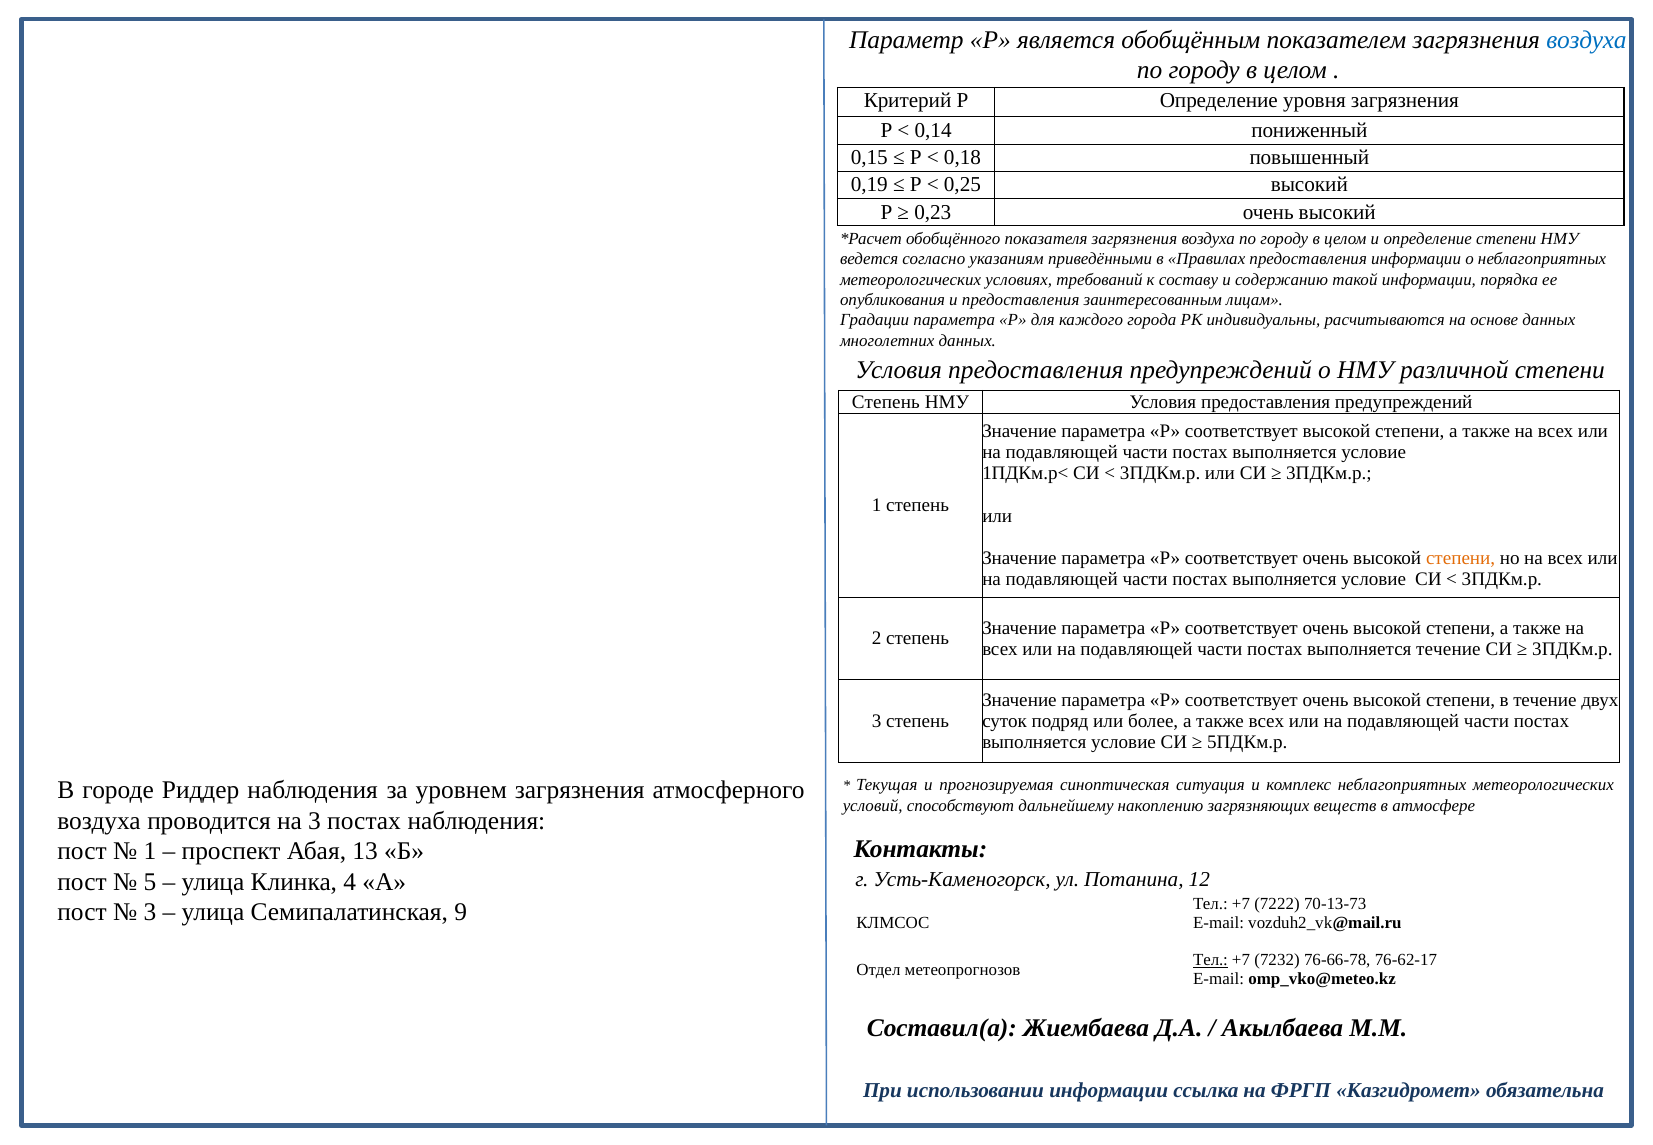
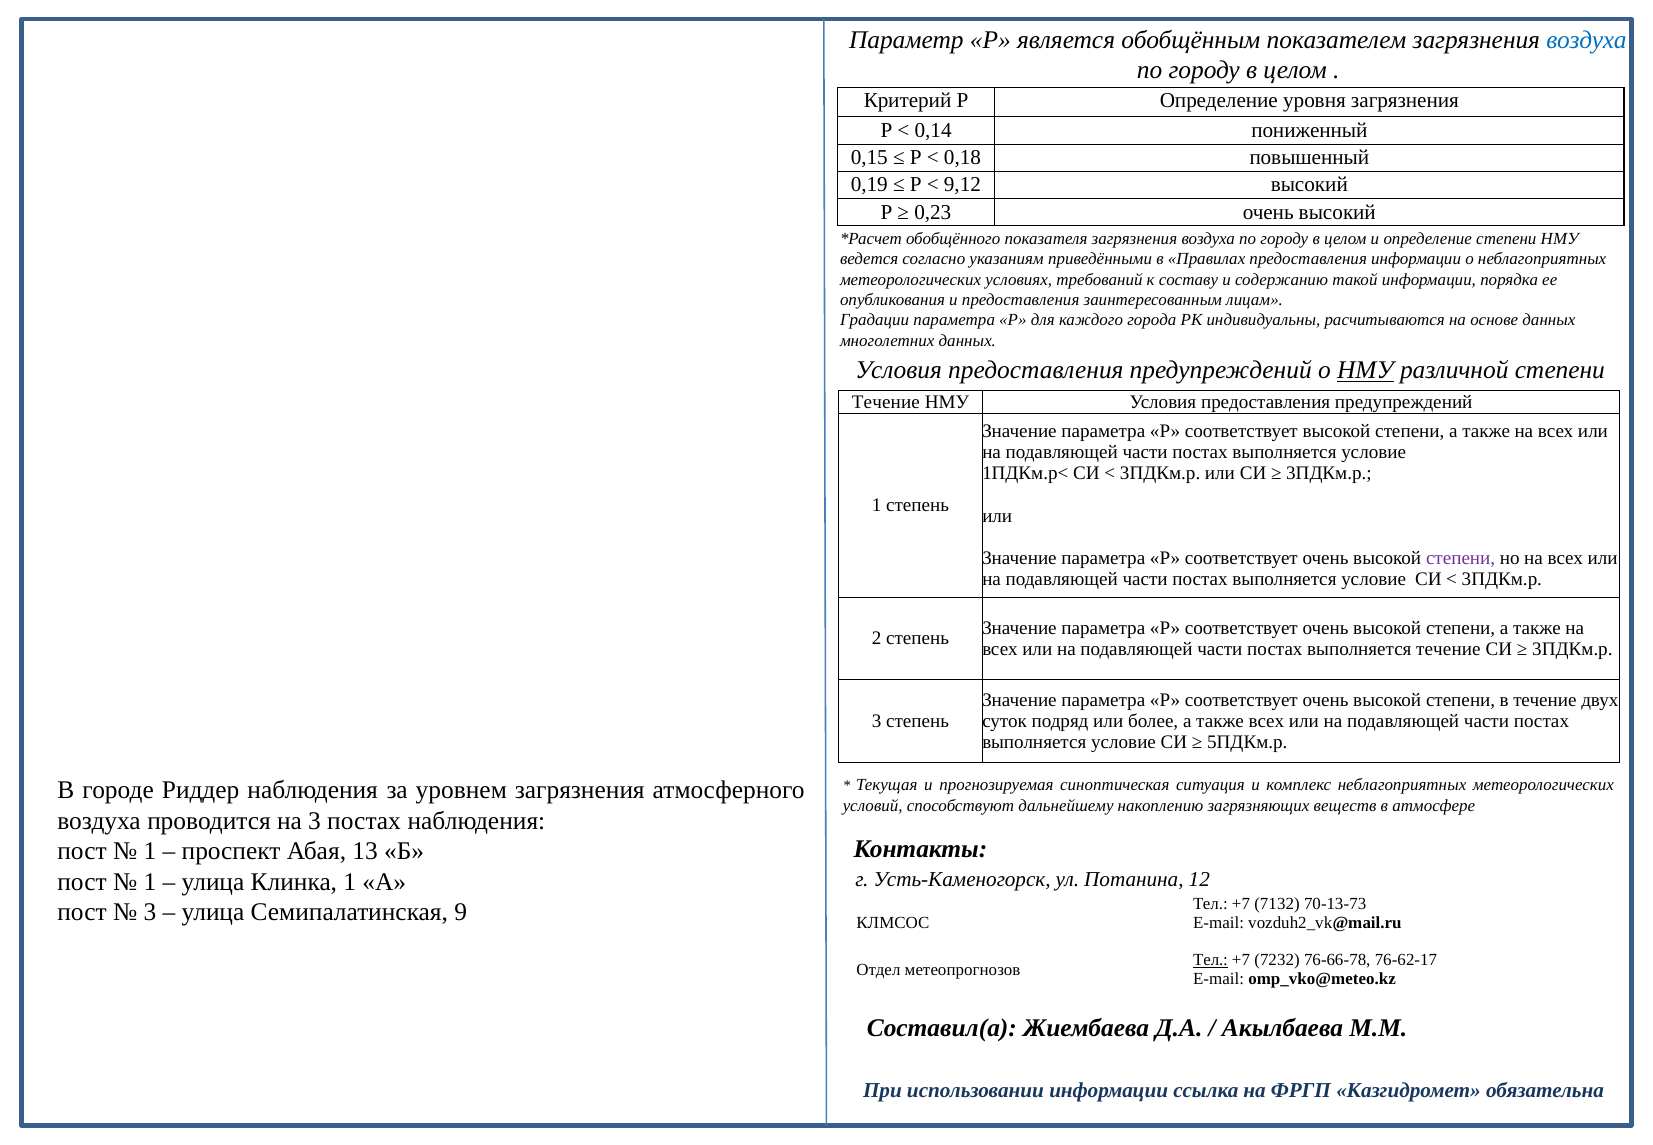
0,25: 0,25 -> 9,12
НМУ at (1365, 370) underline: none -> present
Степень at (886, 402): Степень -> Течение
степени at (1461, 558) colour: orange -> purple
5 at (150, 882): 5 -> 1
Клинка 4: 4 -> 1
7222: 7222 -> 7132
